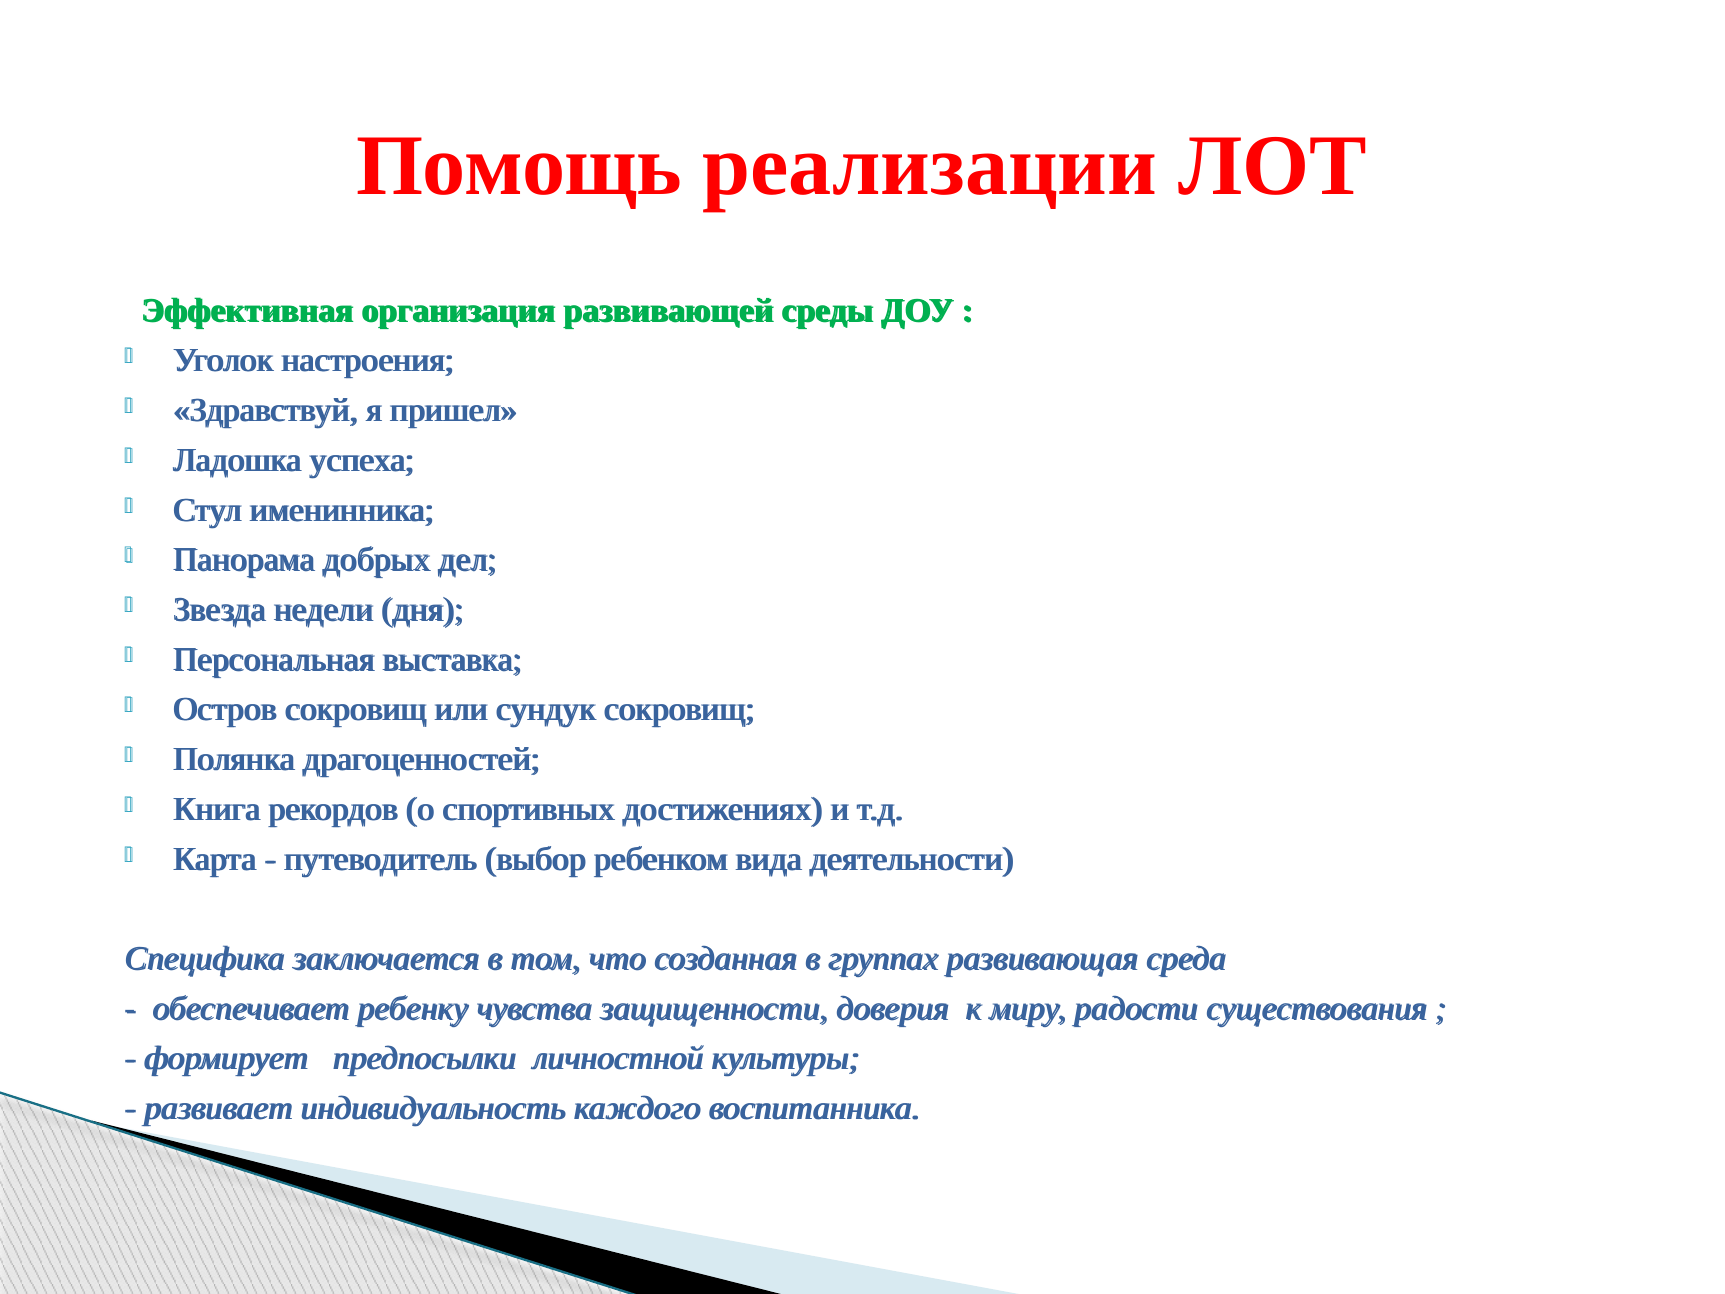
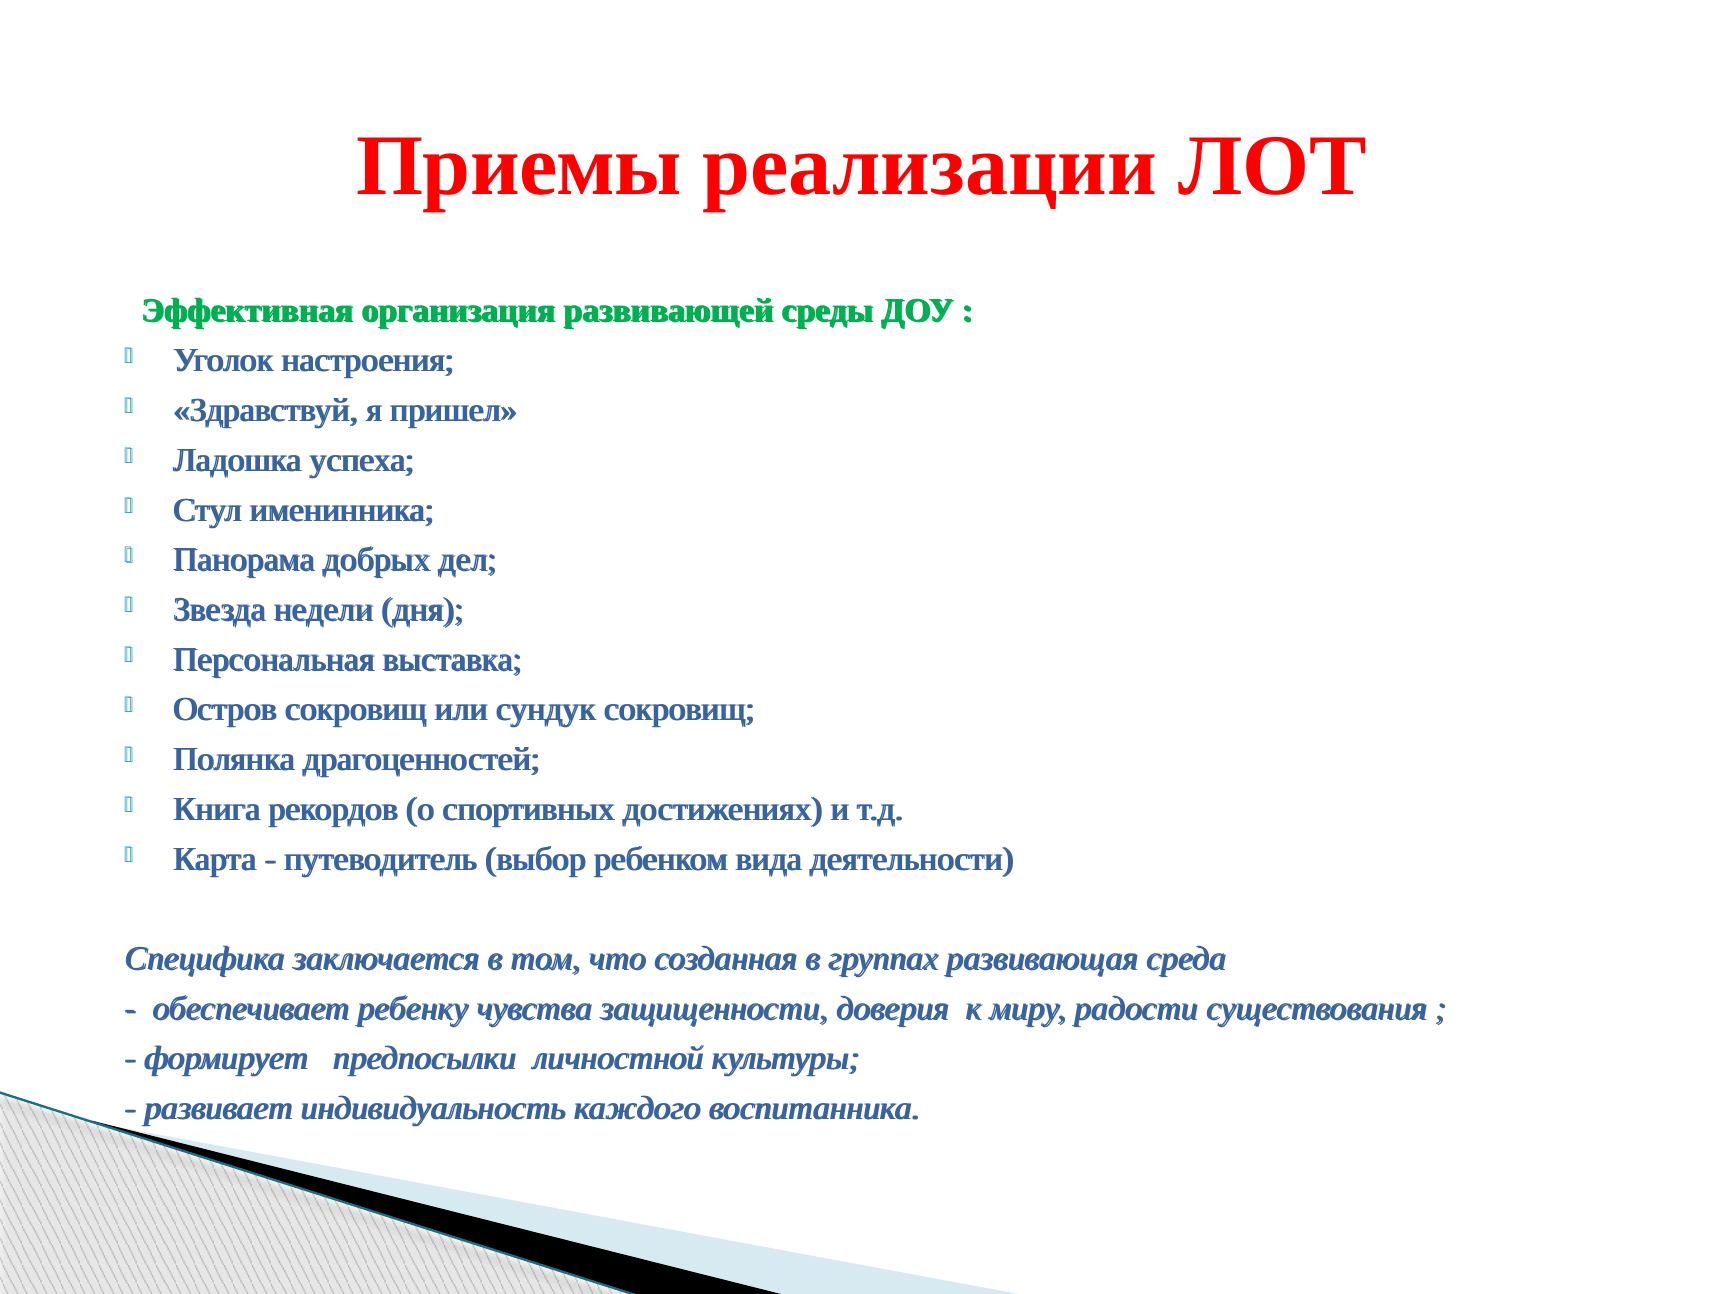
Помощь: Помощь -> Приемы
